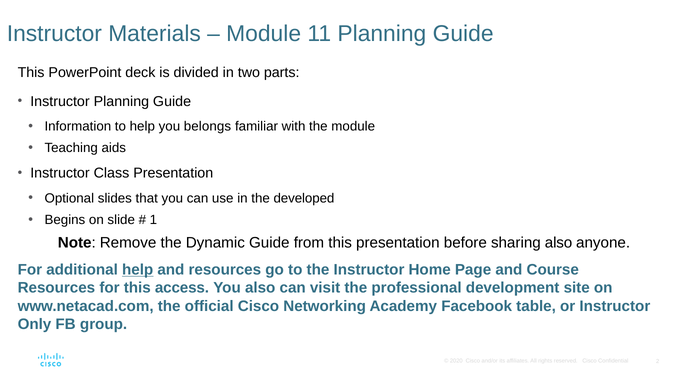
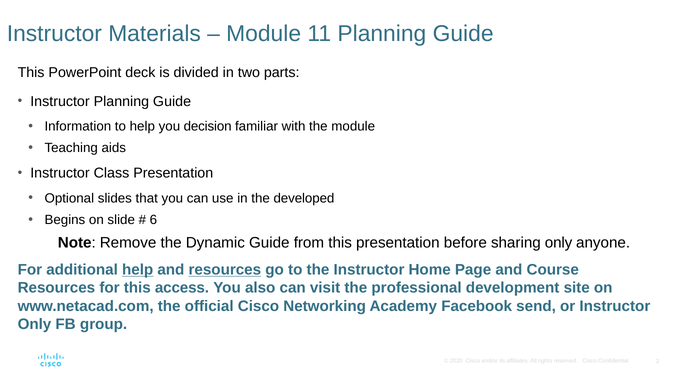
belongs: belongs -> decision
1: 1 -> 6
sharing also: also -> only
resources at (225, 270) underline: none -> present
table: table -> send
